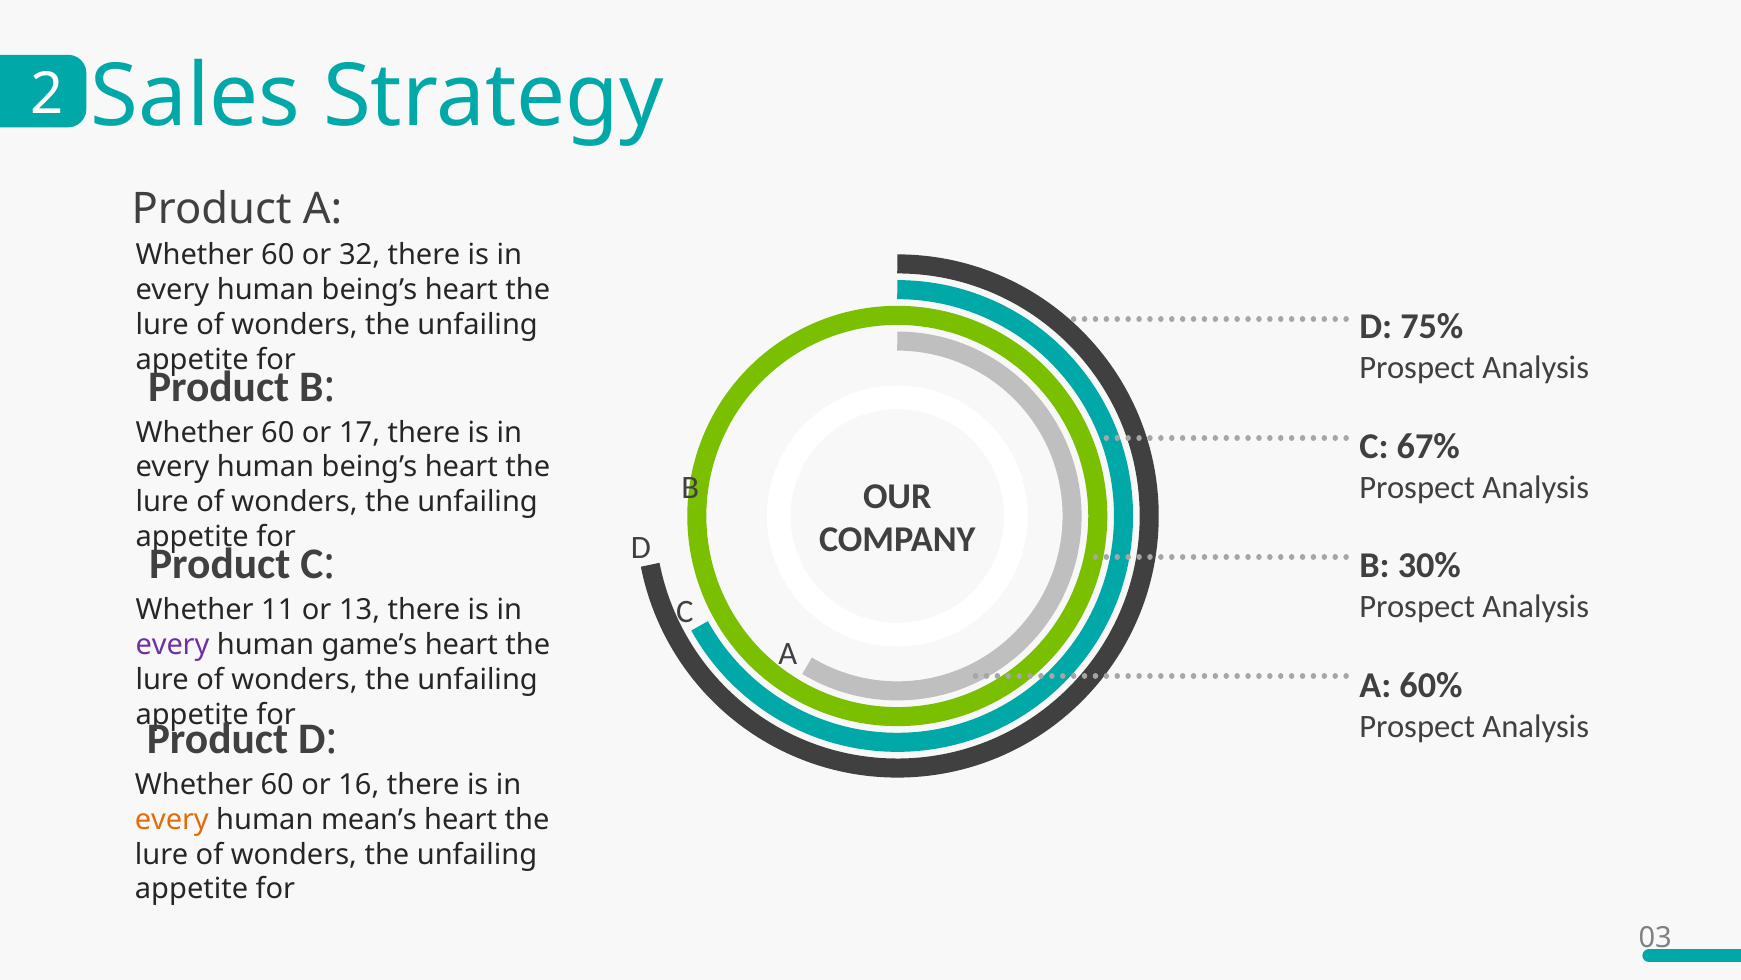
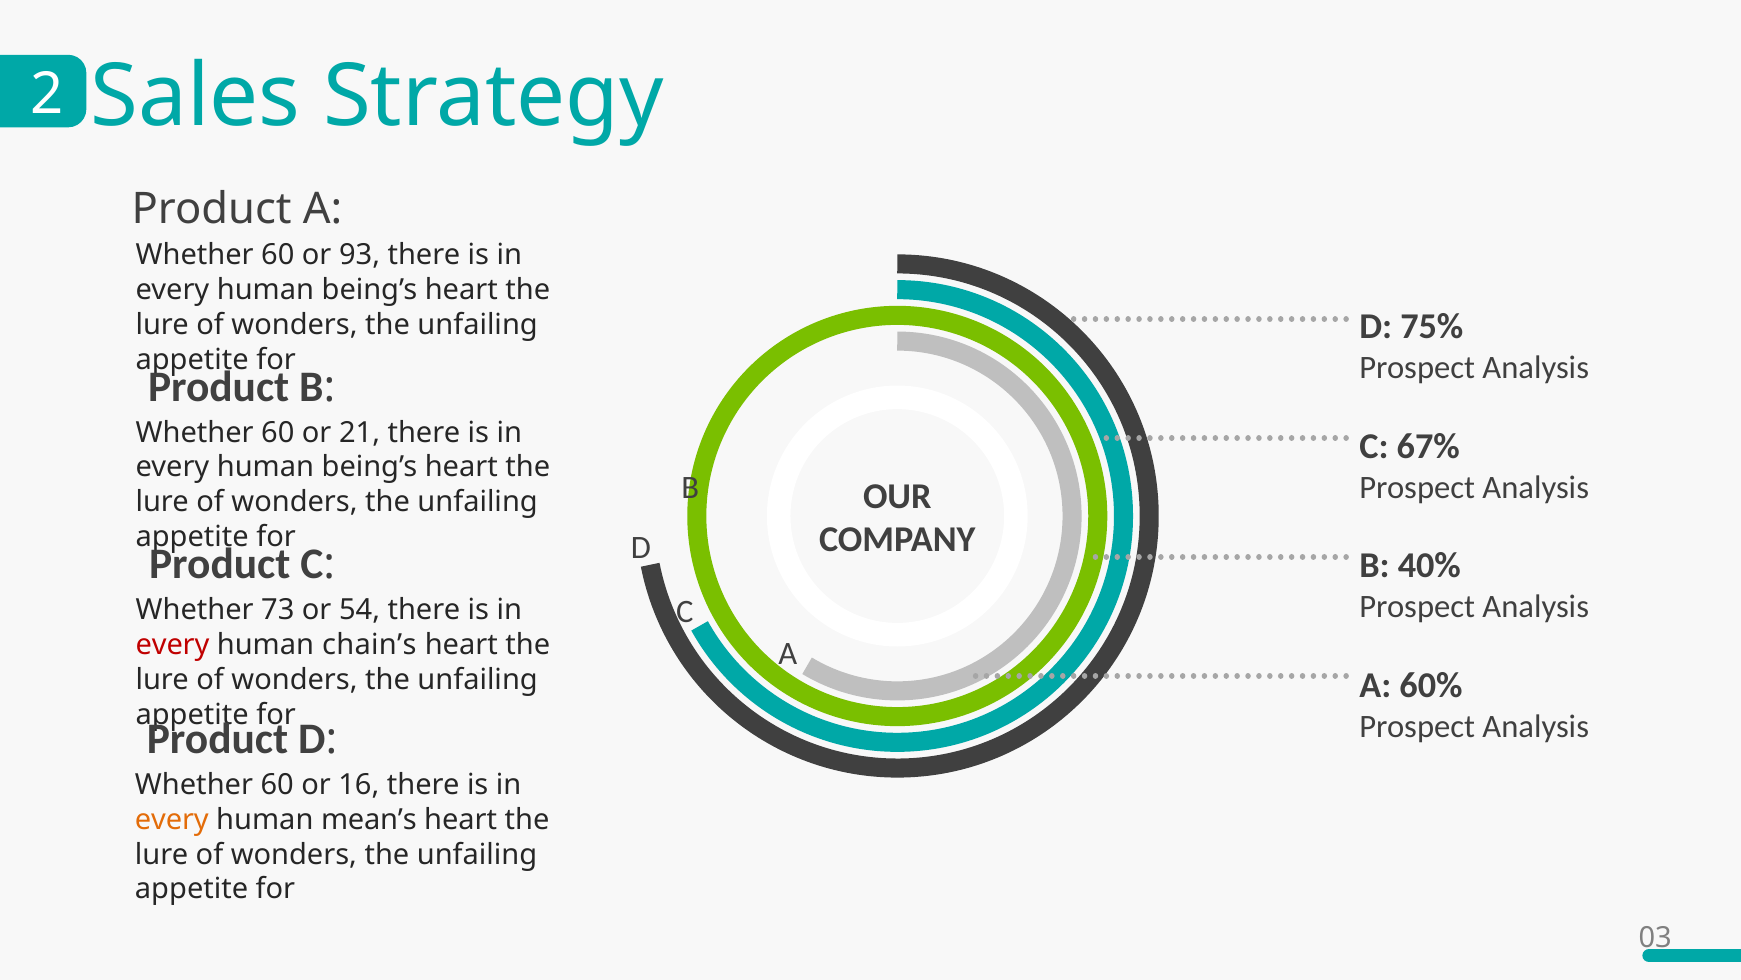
32: 32 -> 93
17: 17 -> 21
30%: 30% -> 40%
11: 11 -> 73
13: 13 -> 54
every at (173, 645) colour: purple -> red
game’s: game’s -> chain’s
